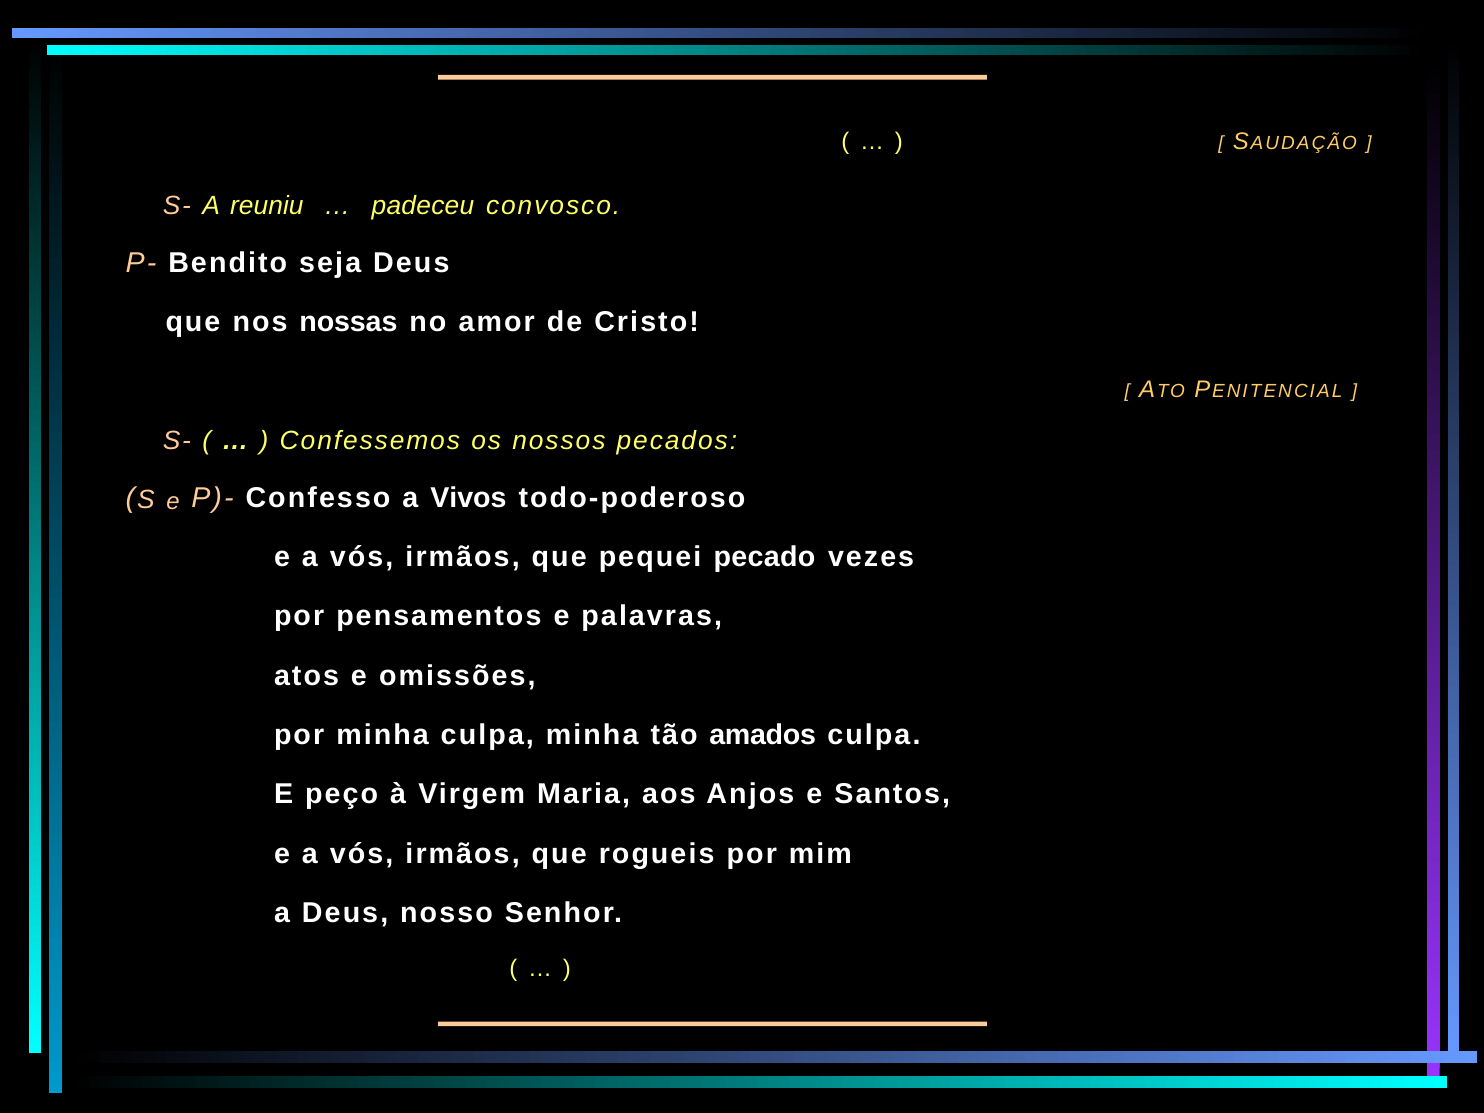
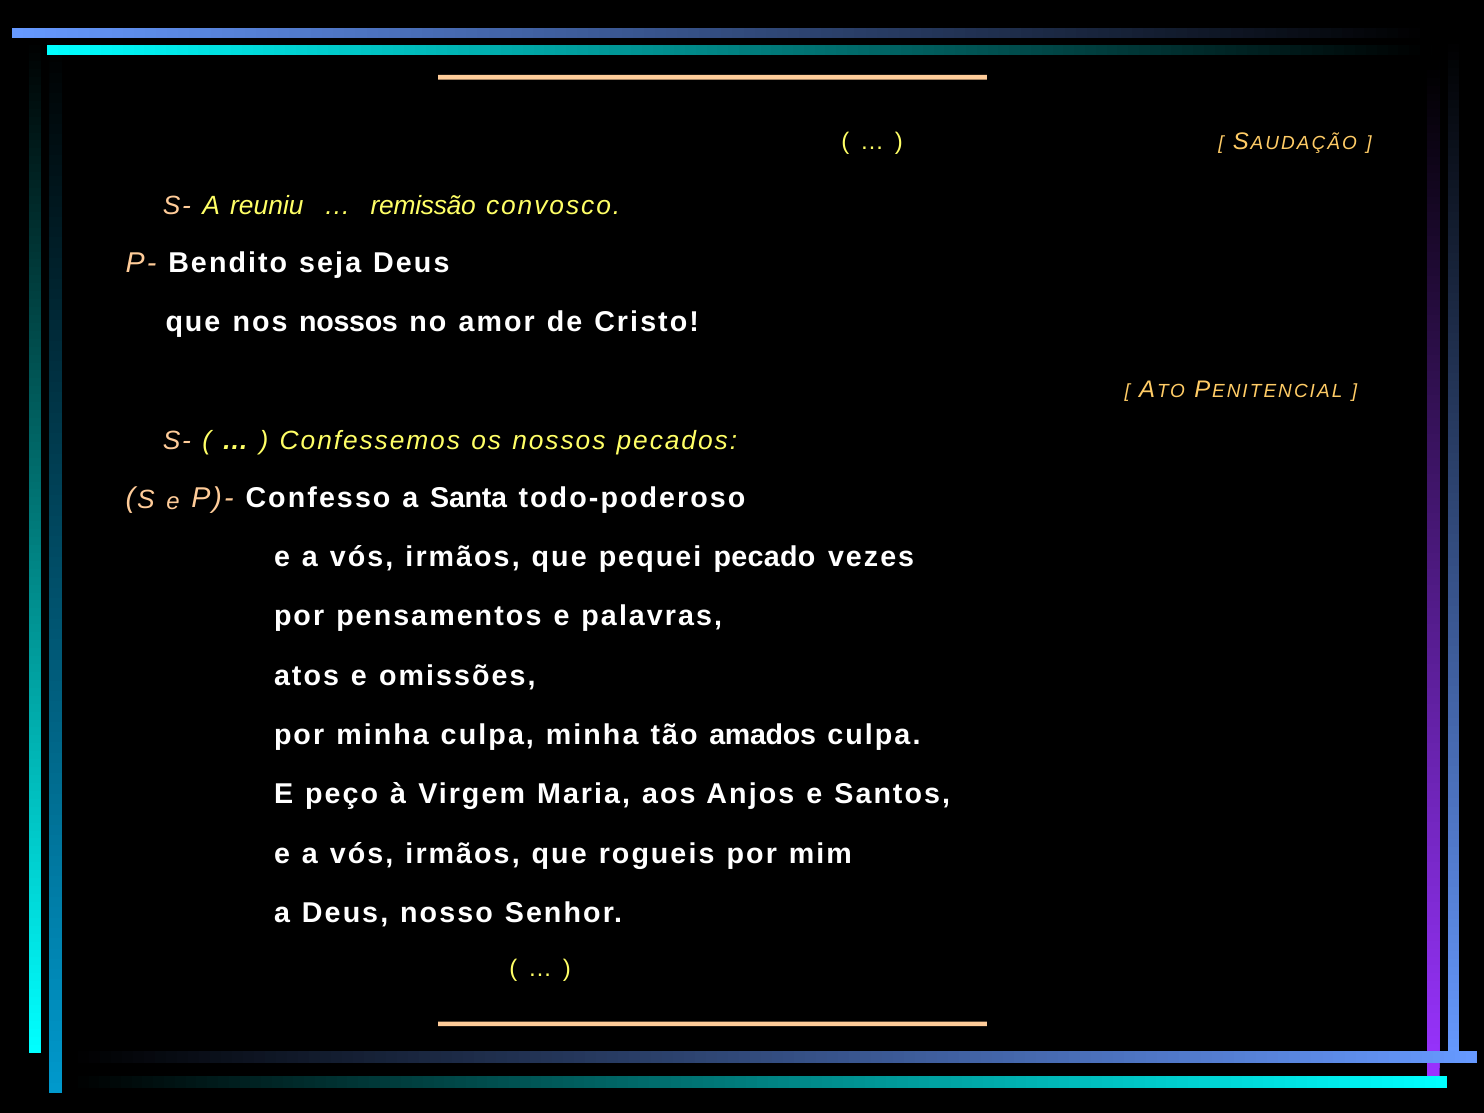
padeceu: padeceu -> remissão
nos nossas: nossas -> nossos
Vivos: Vivos -> Santa
